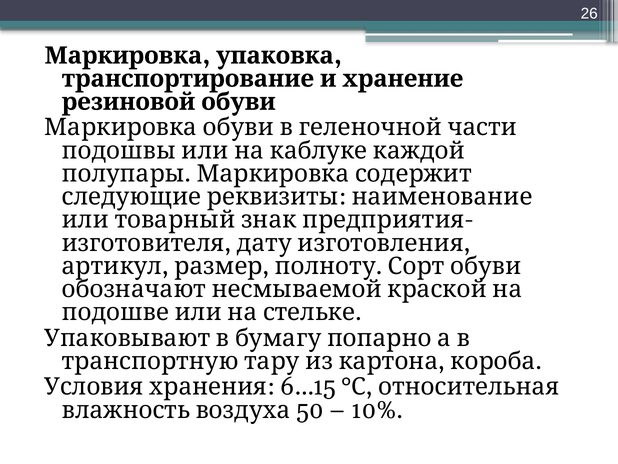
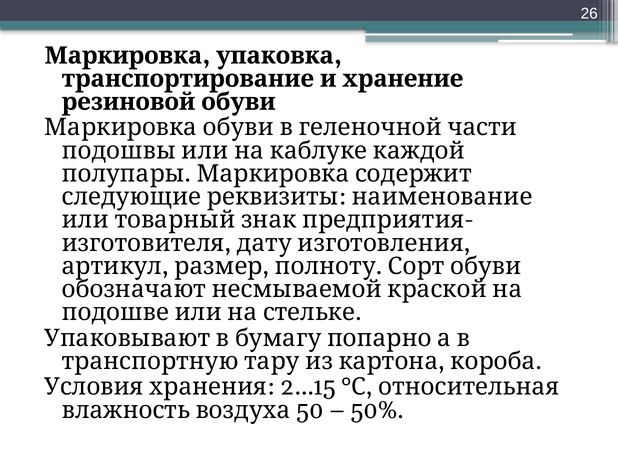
6…15: 6…15 -> 2…15
10%: 10% -> 50%
